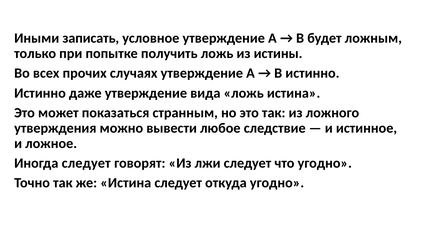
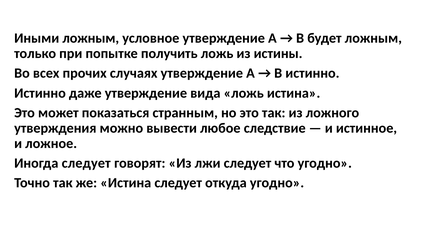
Иными записать: записать -> ложным
